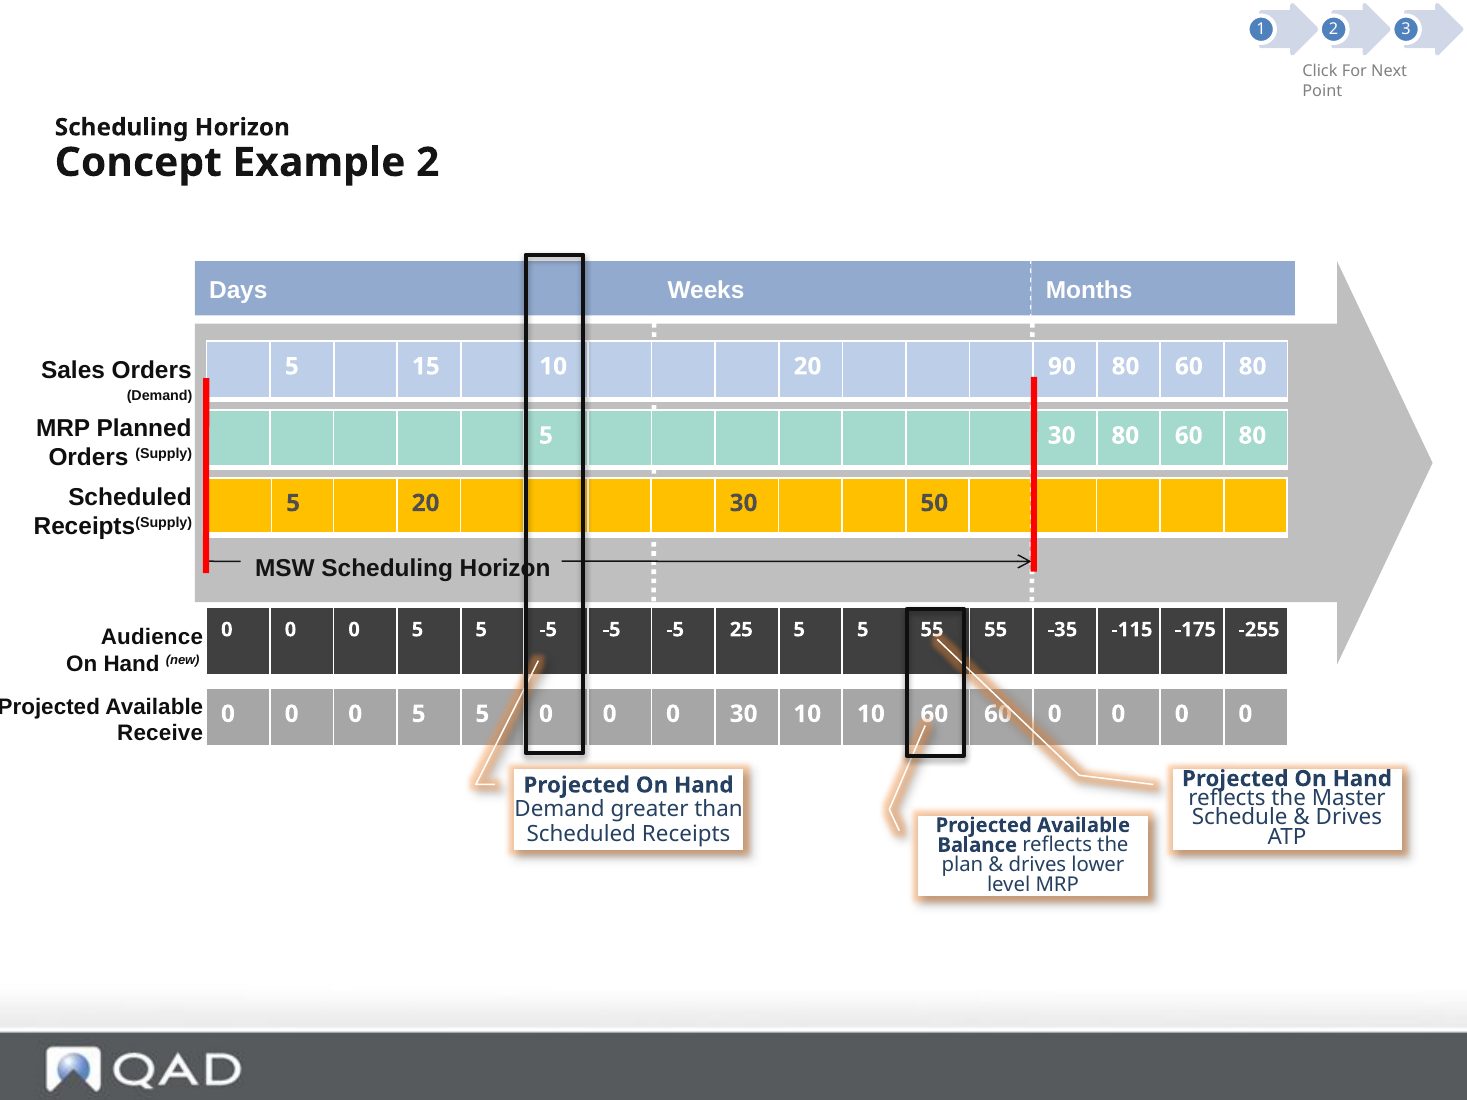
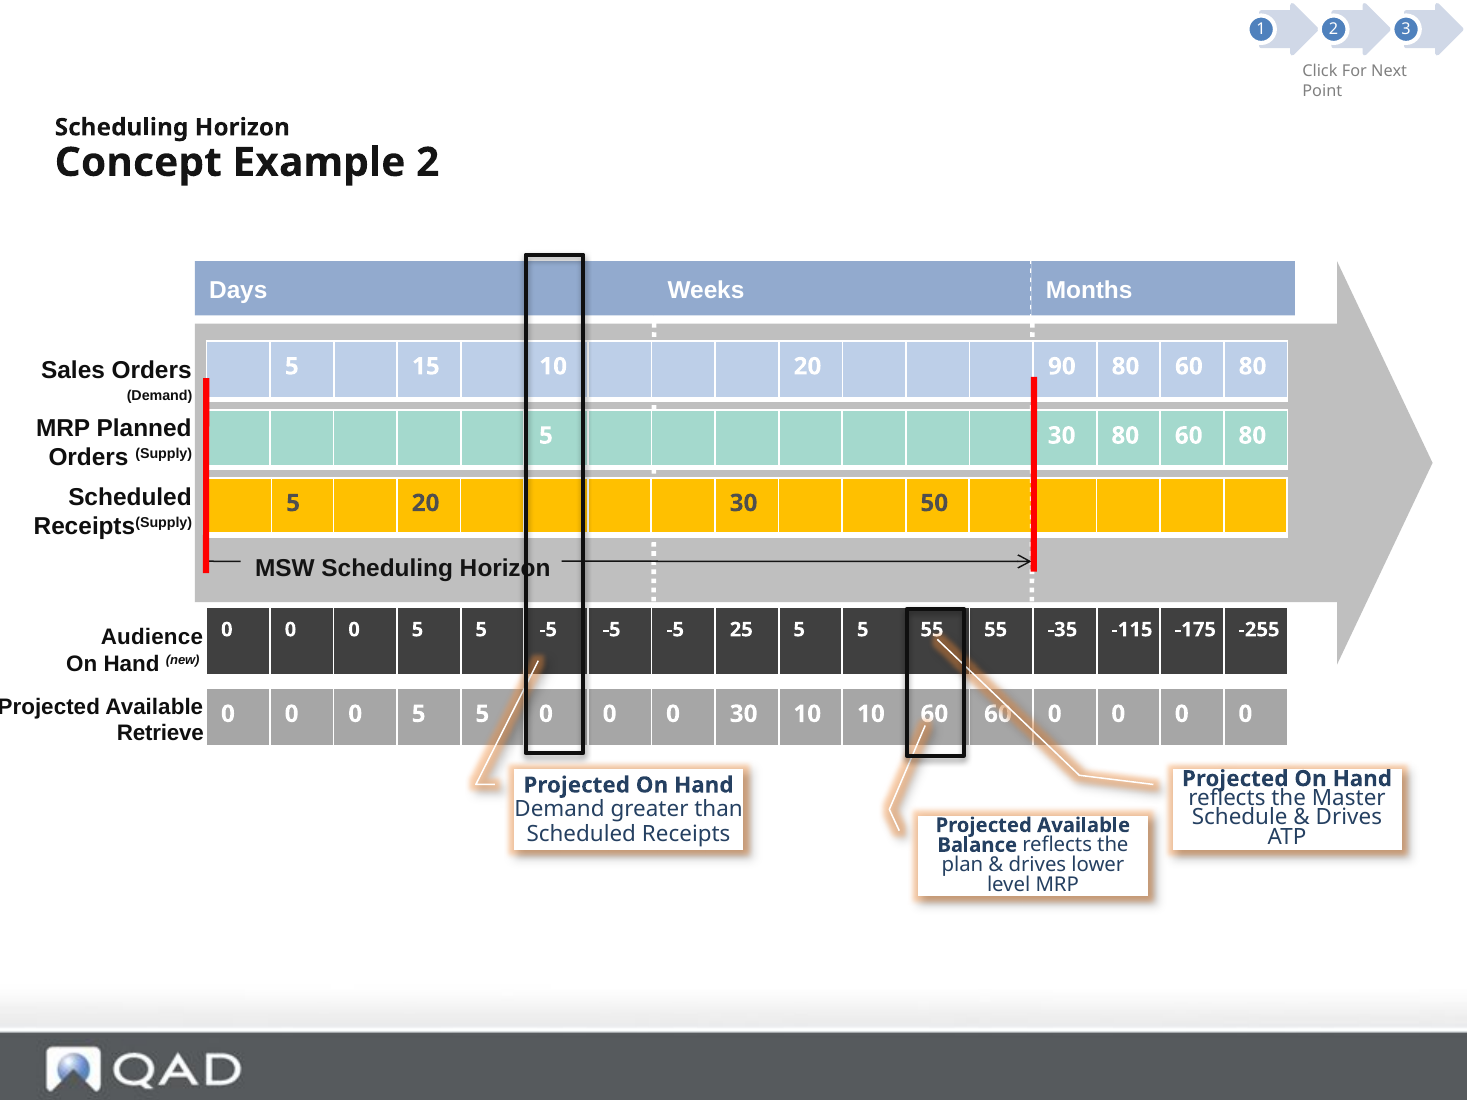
Receive: Receive -> Retrieve
